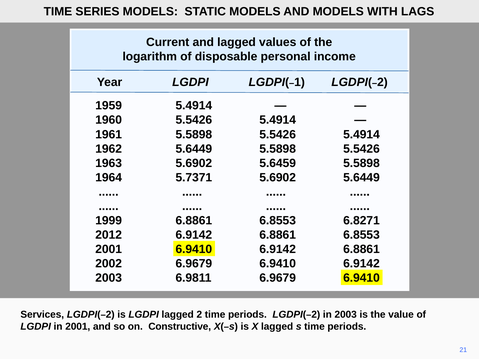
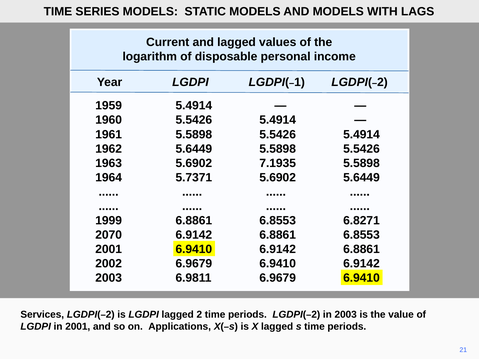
5.6459: 5.6459 -> 7.1935
2012: 2012 -> 2070
Constructive: Constructive -> Applications
